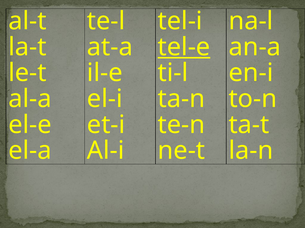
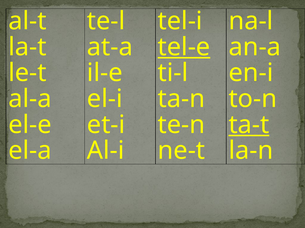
ta-t underline: none -> present
